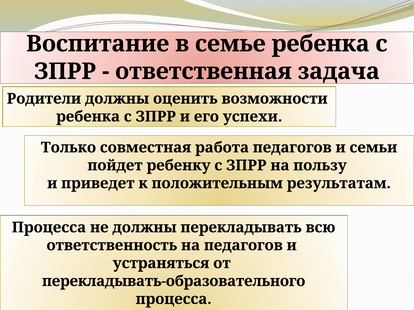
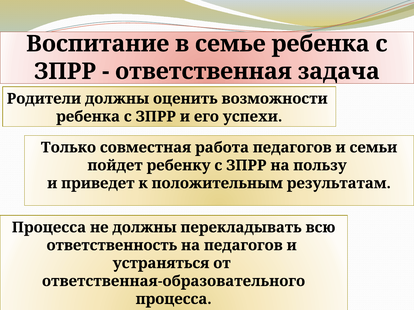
перекладывать-образовательного: перекладывать-образовательного -> ответственная-образовательного
